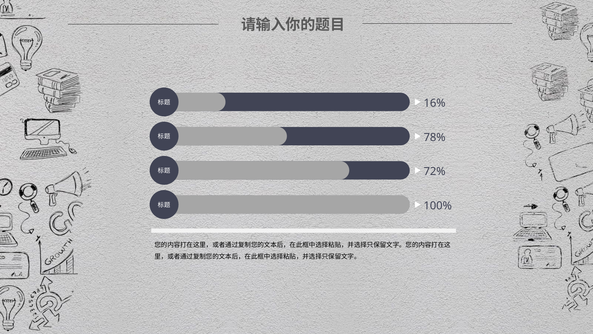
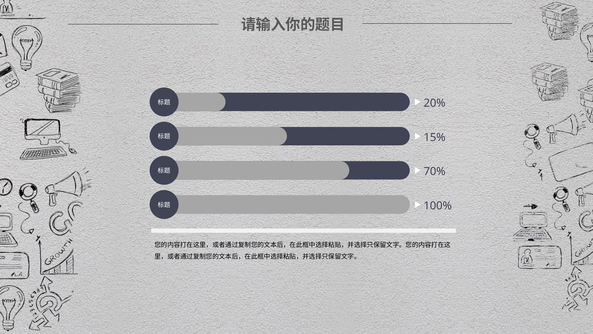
16%: 16% -> 20%
78%: 78% -> 15%
72%: 72% -> 70%
